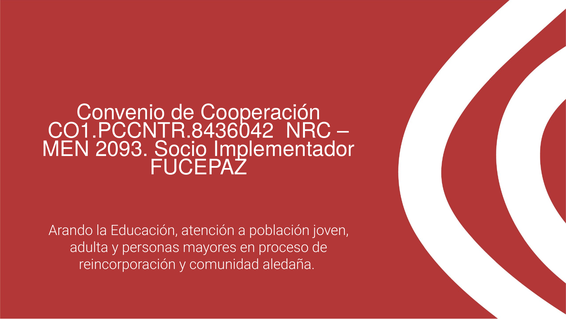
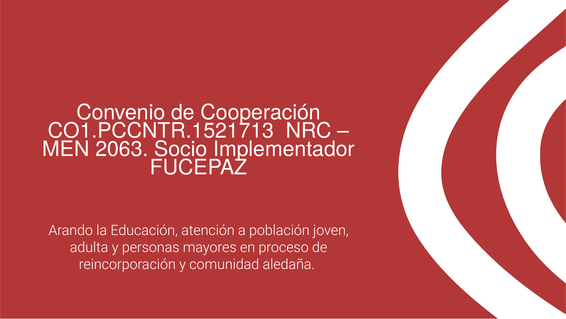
CO1.PCCNTR.8436042: CO1.PCCNTR.8436042 -> CO1.PCCNTR.1521713
2093: 2093 -> 2063
